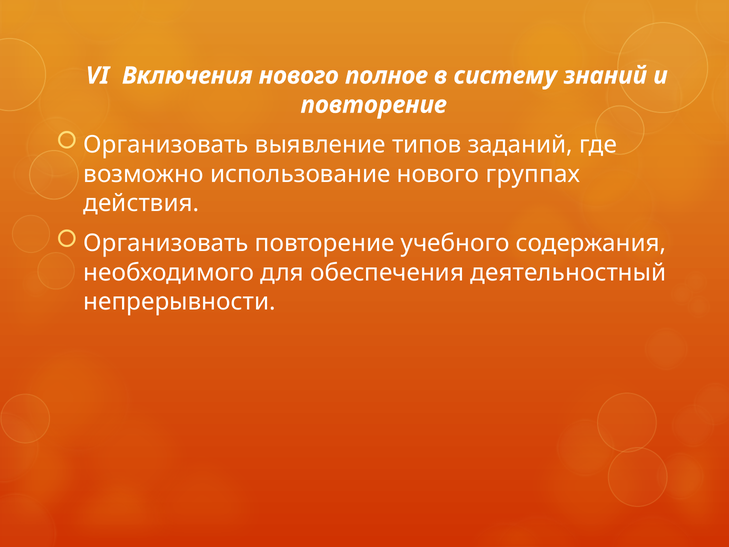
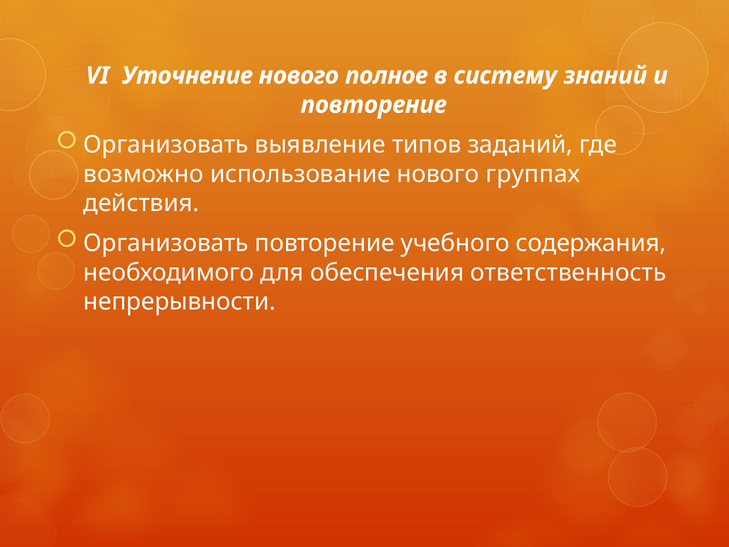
Включения: Включения -> Уточнение
деятельностный: деятельностный -> ответственность
